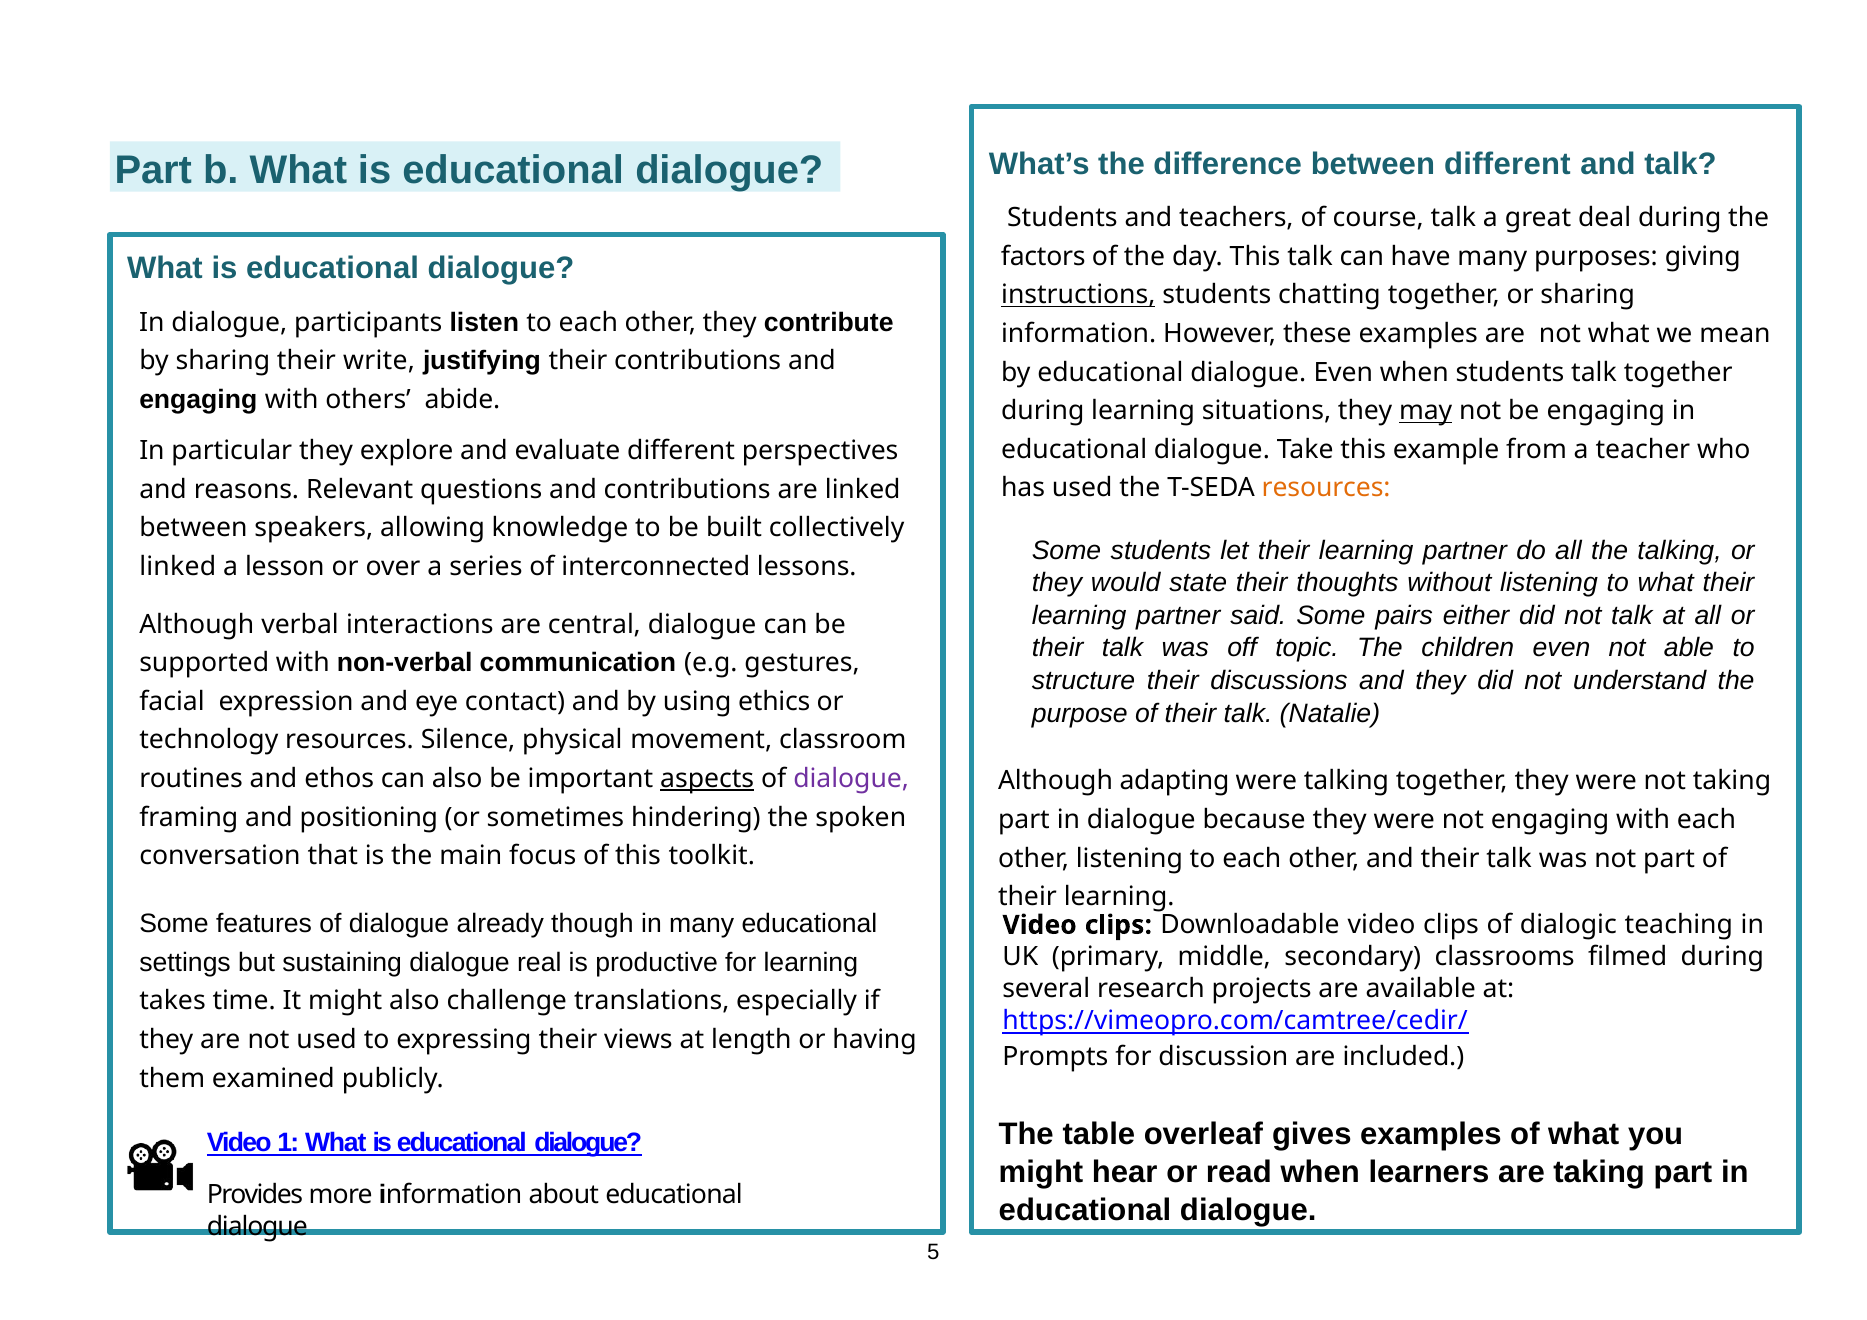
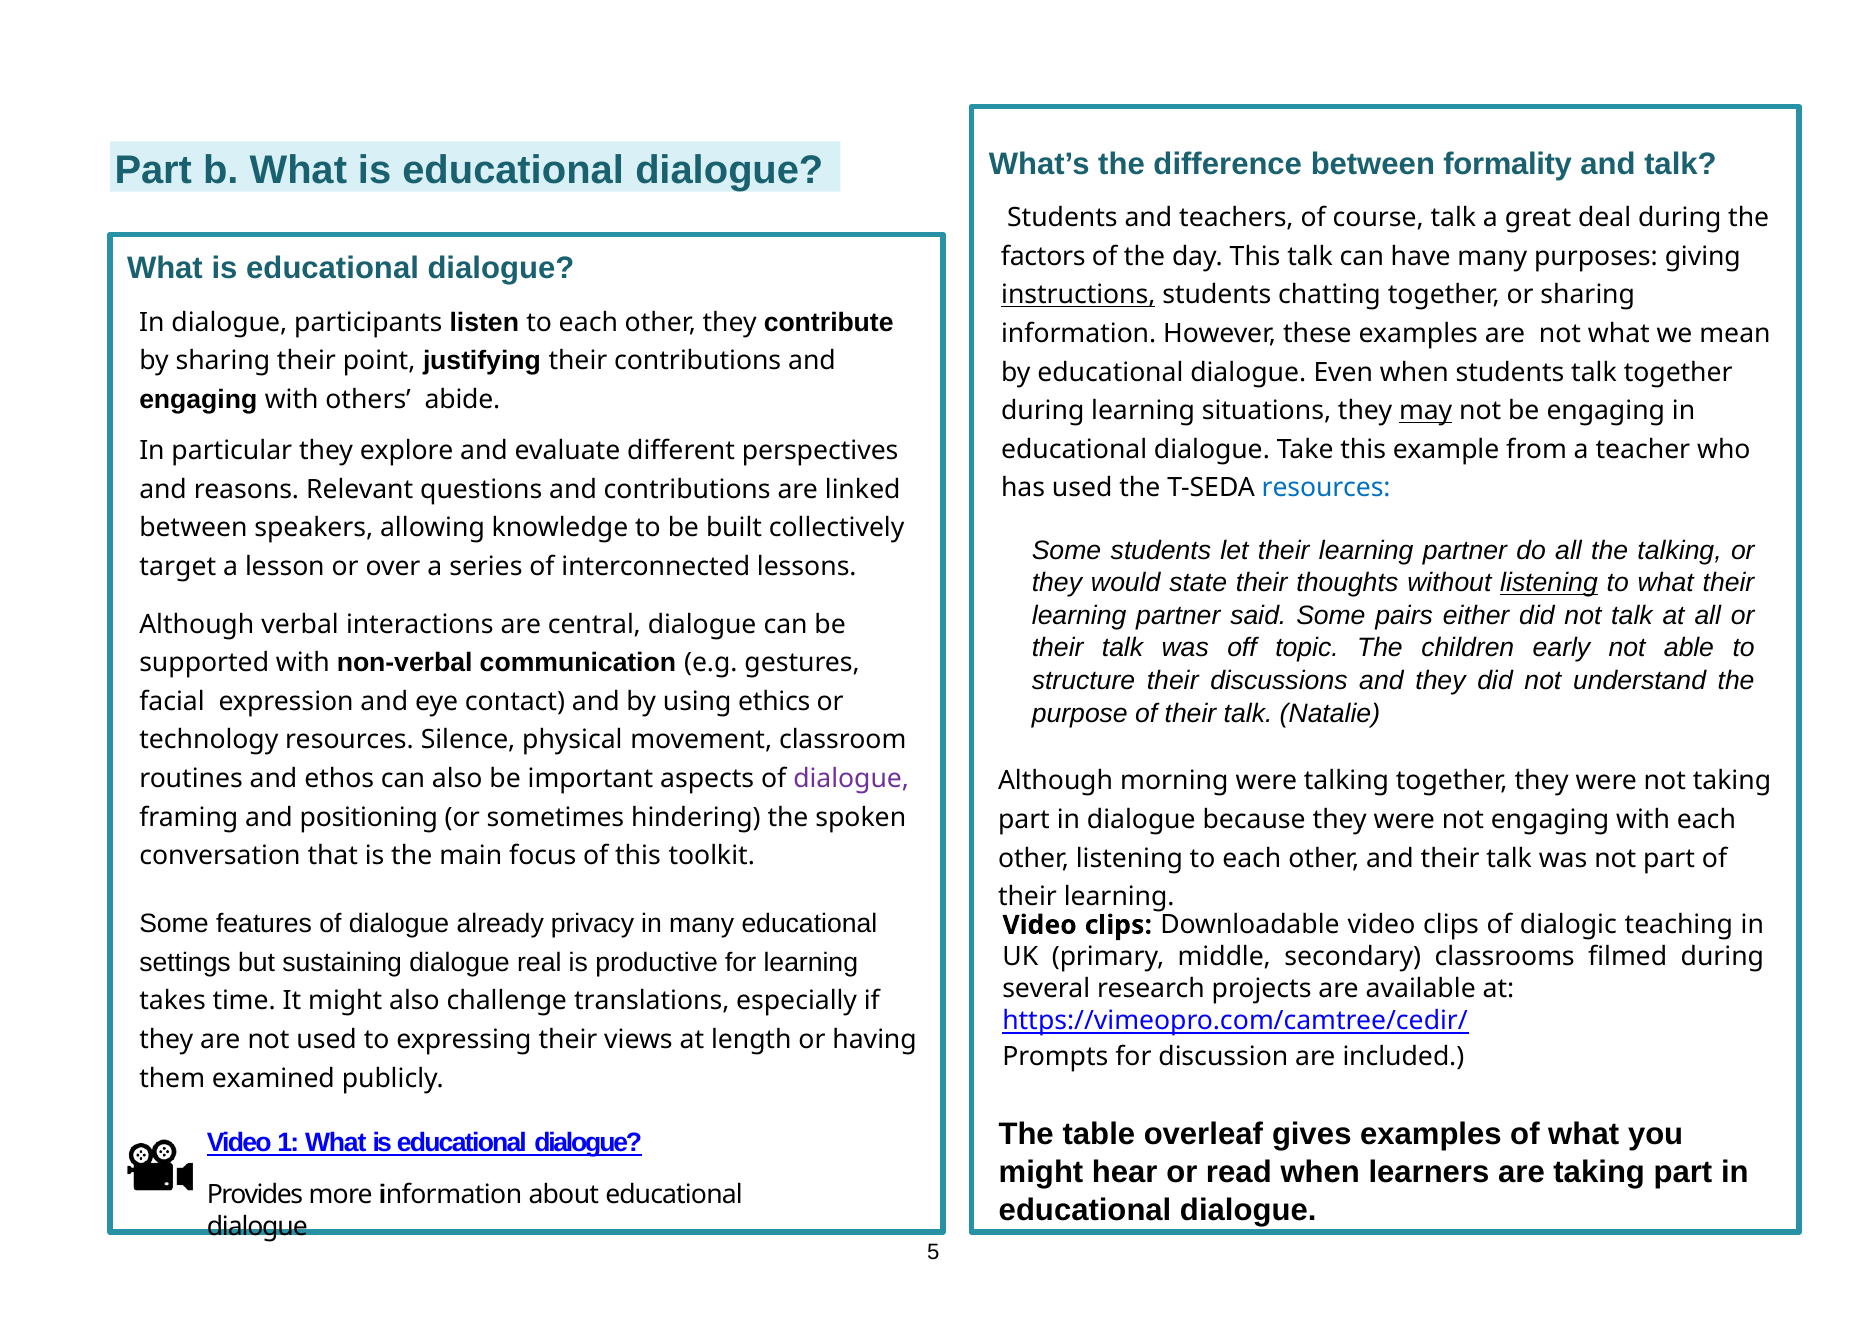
between different: different -> formality
write: write -> point
resources at (1326, 488) colour: orange -> blue
linked at (178, 567): linked -> target
listening at (1549, 583) underline: none -> present
children even: even -> early
aspects underline: present -> none
adapting: adapting -> morning
though: though -> privacy
